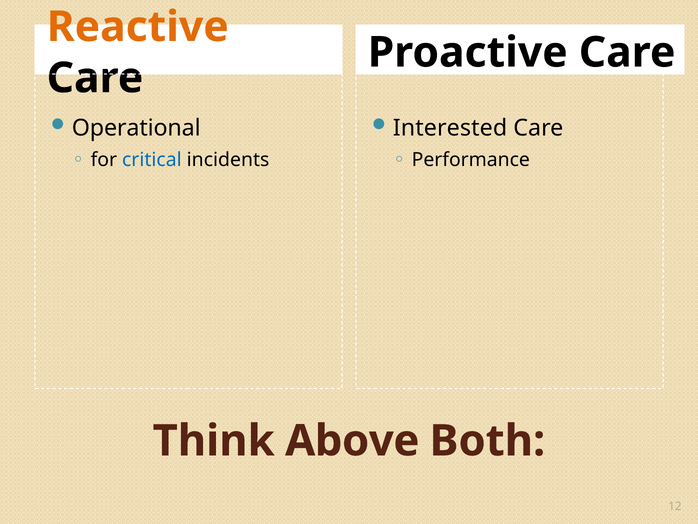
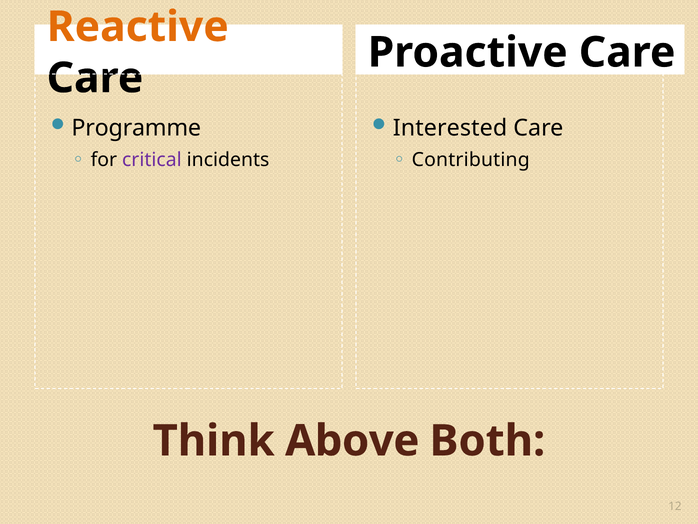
Operational: Operational -> Programme
critical colour: blue -> purple
Performance: Performance -> Contributing
